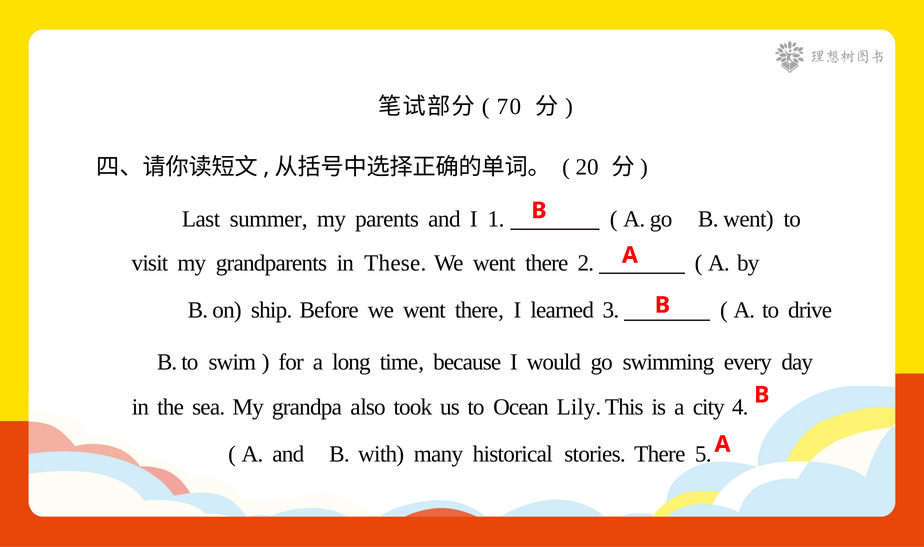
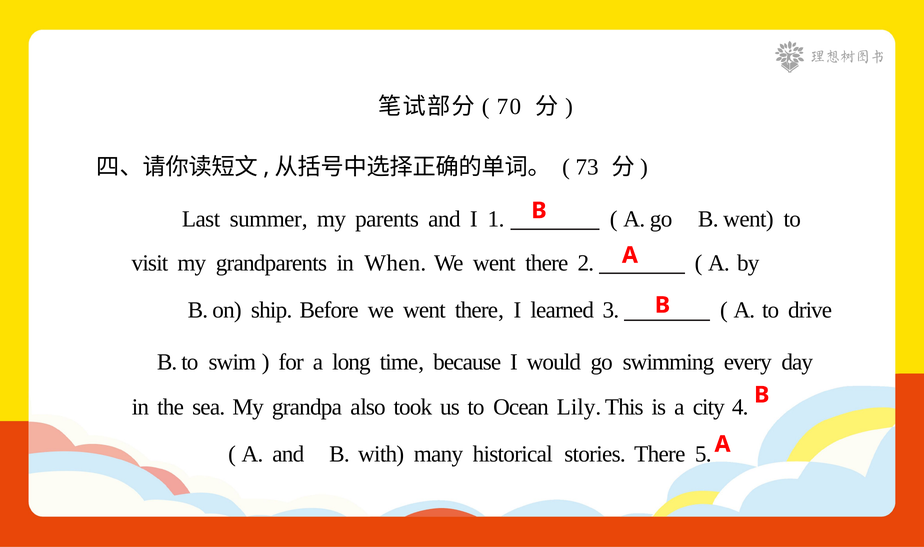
20: 20 -> 73
These: These -> When
